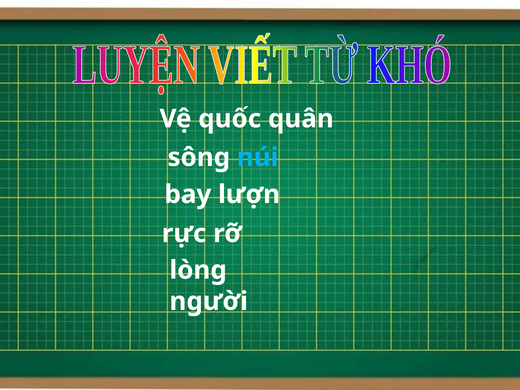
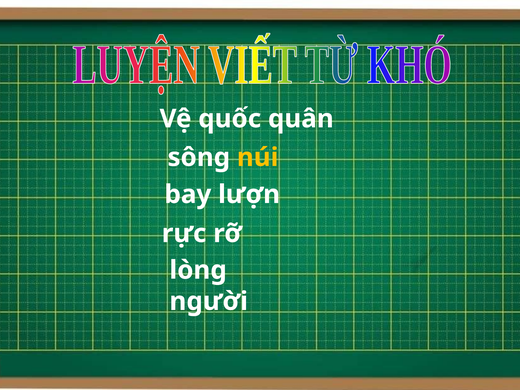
núi colour: light blue -> yellow
